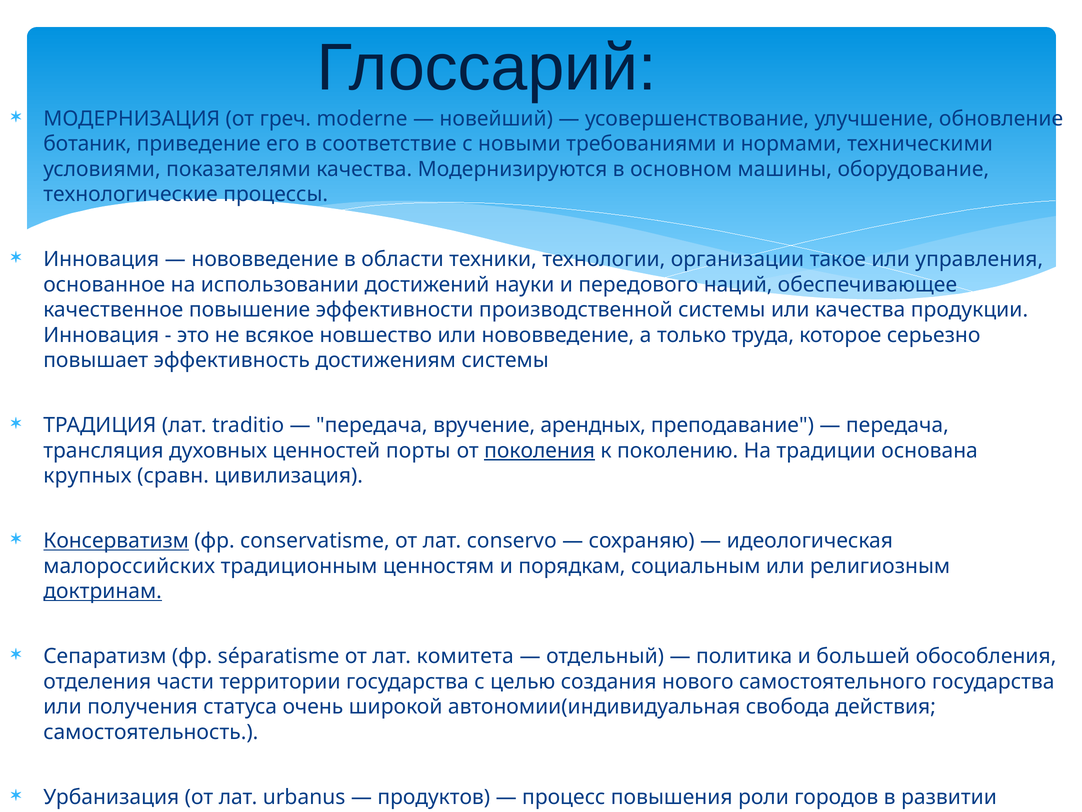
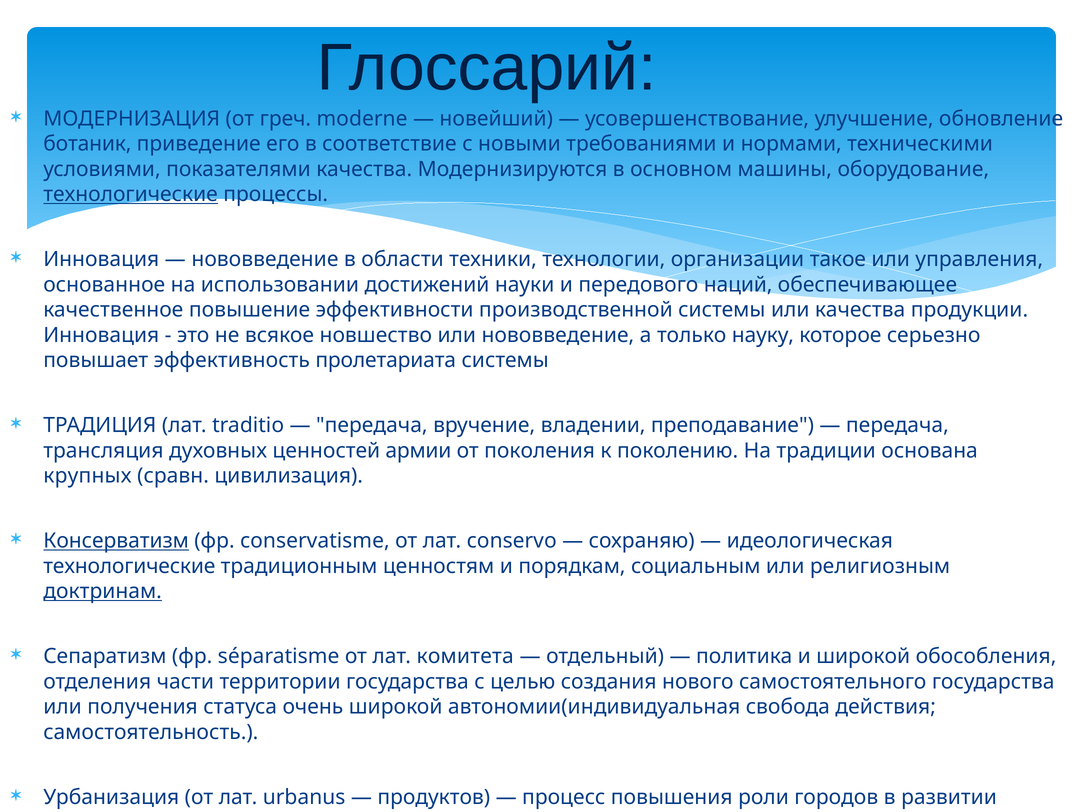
технологические at (131, 194) underline: none -> present
труда: труда -> науку
достижениям: достижениям -> пролетариата
арендных: арендных -> владении
порты: порты -> армии
поколения underline: present -> none
малороссийских at (129, 566): малороссийских -> технологические
и большей: большей -> широкой
